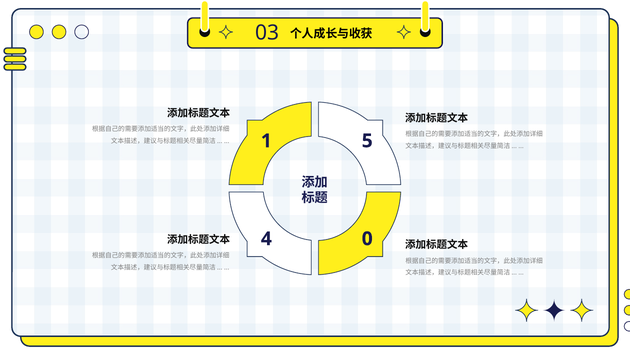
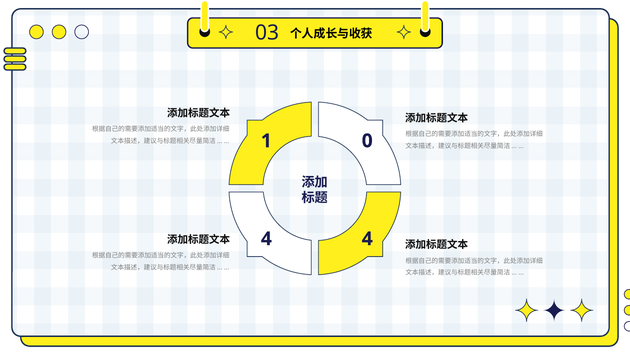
5: 5 -> 0
4 0: 0 -> 4
